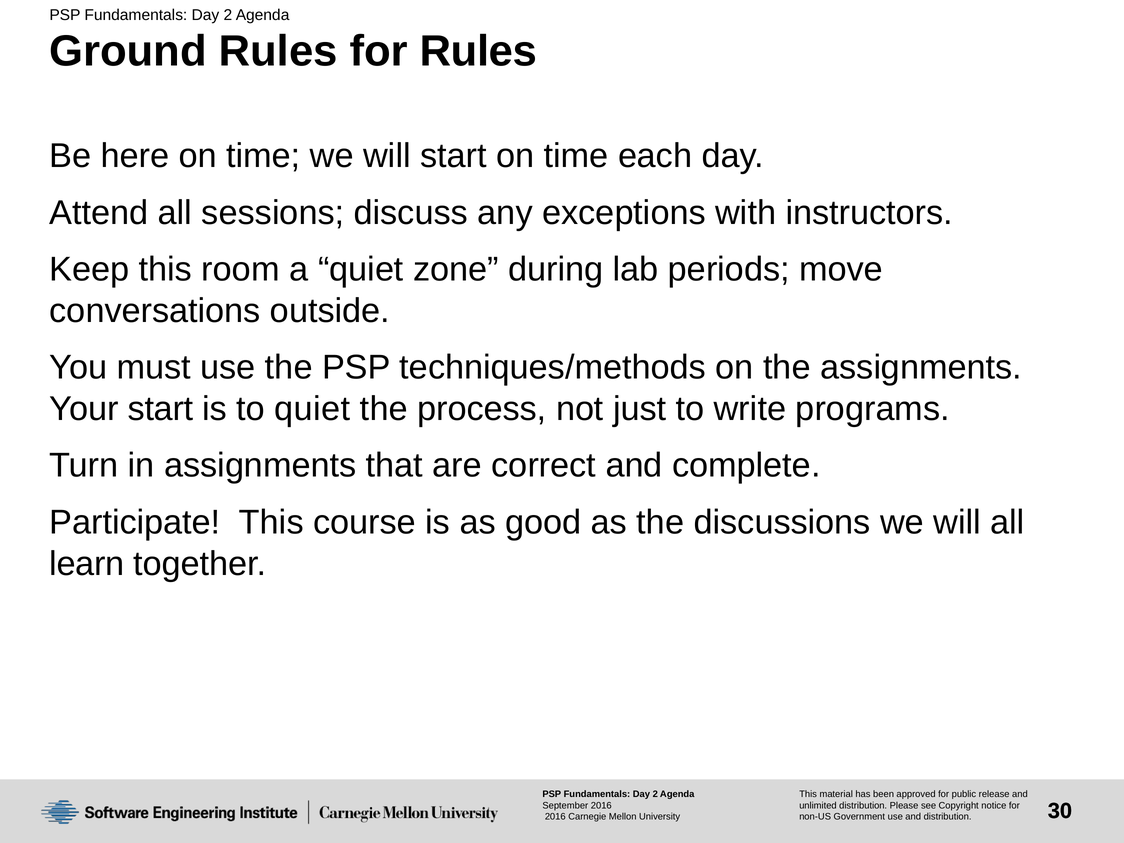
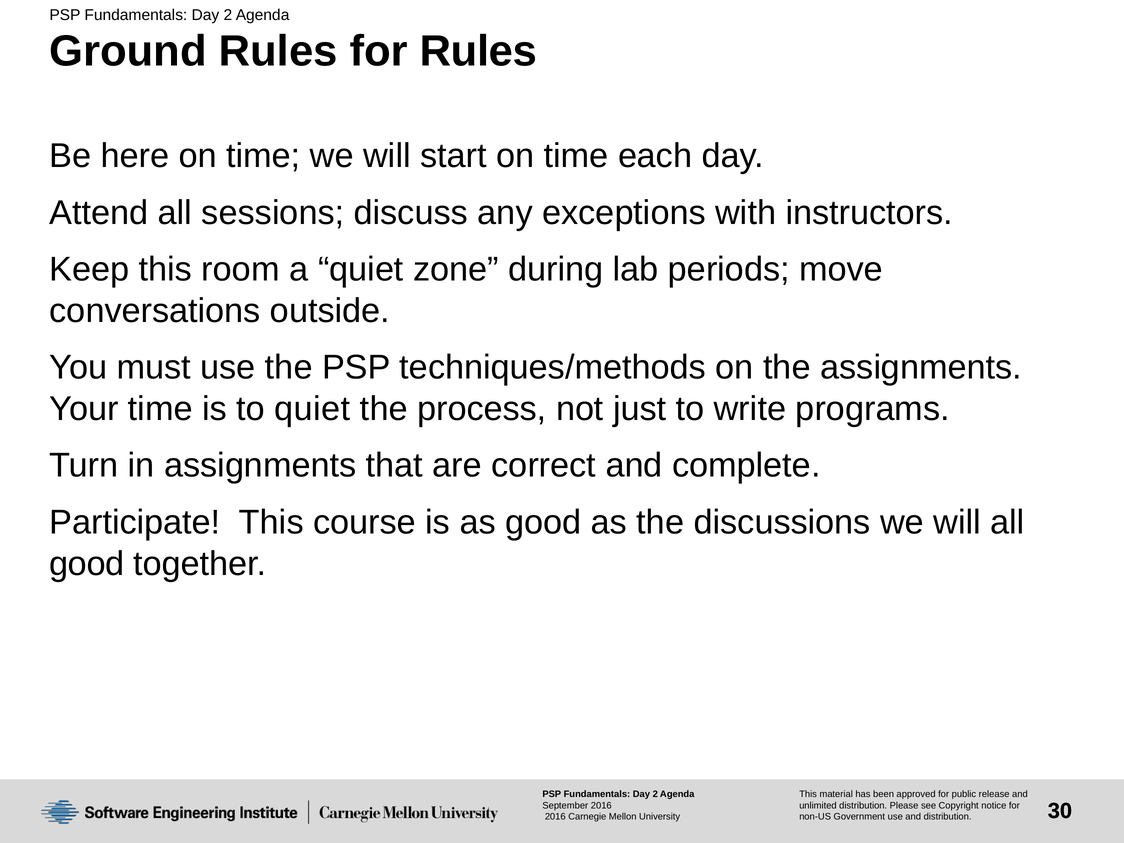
Your start: start -> time
learn at (87, 564): learn -> good
